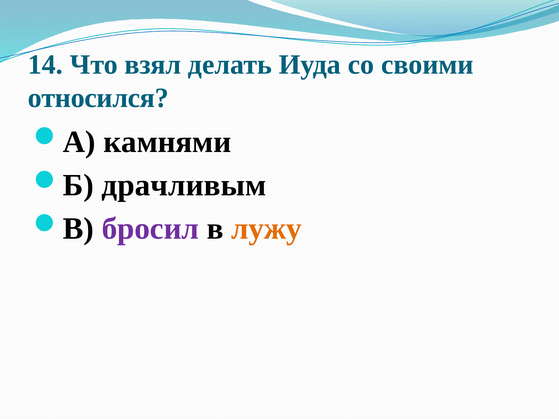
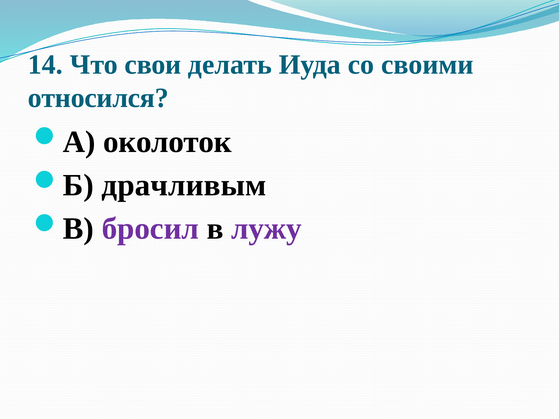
взял: взял -> свои
камнями: камнями -> околоток
лужу colour: orange -> purple
